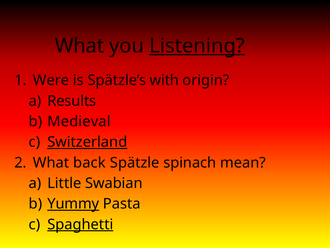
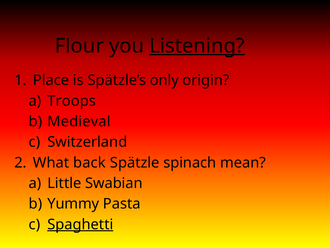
What at (80, 46): What -> Flour
Were: Were -> Place
with: with -> only
Results: Results -> Troops
Switzerland underline: present -> none
Yummy underline: present -> none
